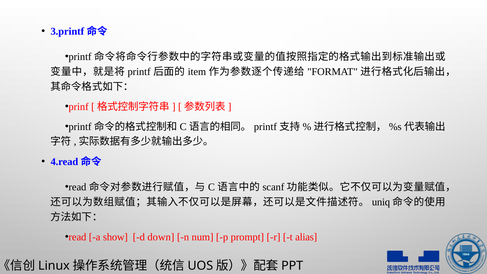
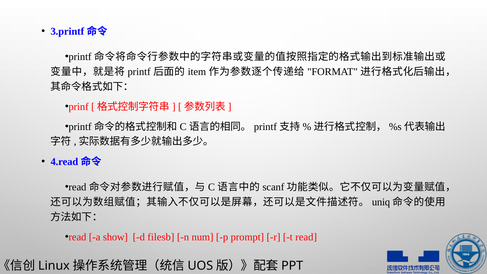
down: down -> filesb
t alias: alias -> read
